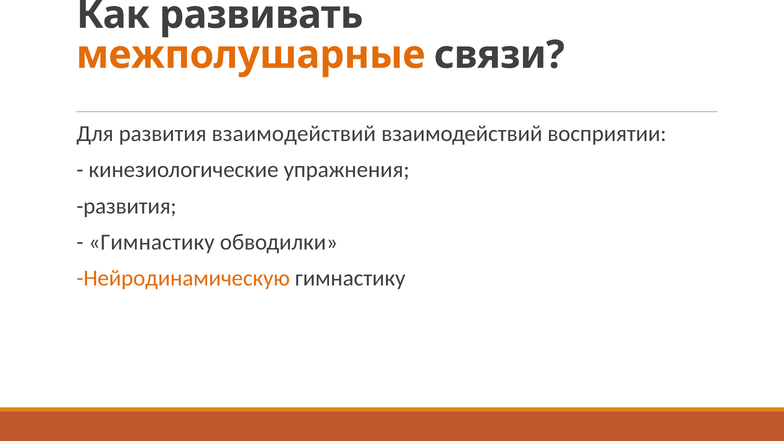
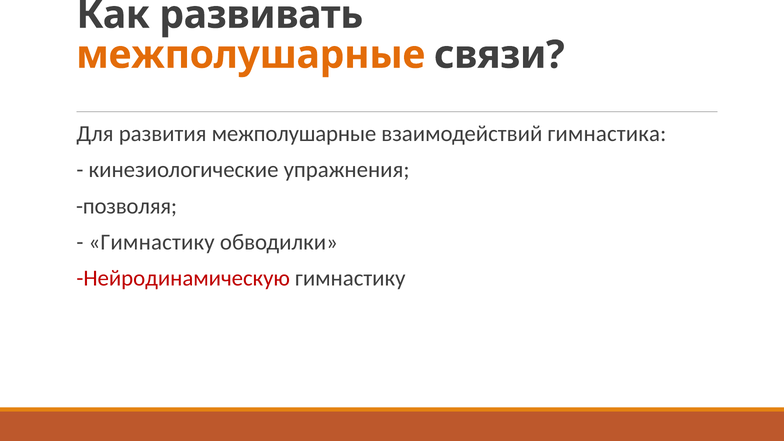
развития взаимодействий: взаимодействий -> межполушарные
восприятии: восприятии -> гимнастика
развития at (127, 206): развития -> позволяя
Нейродинамическую colour: orange -> red
